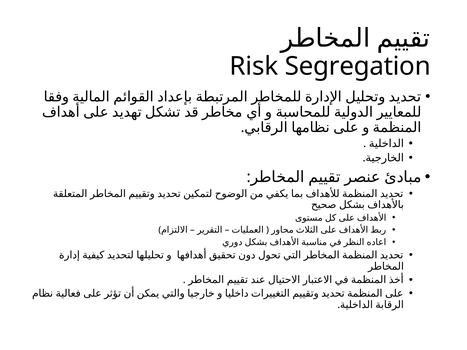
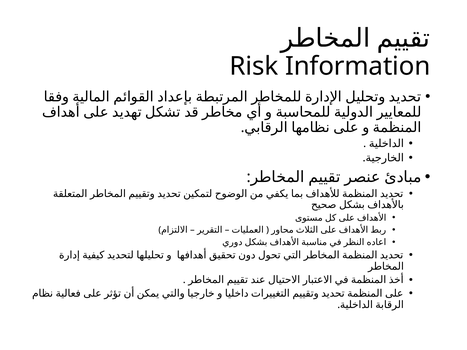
Segregation: Segregation -> Information
